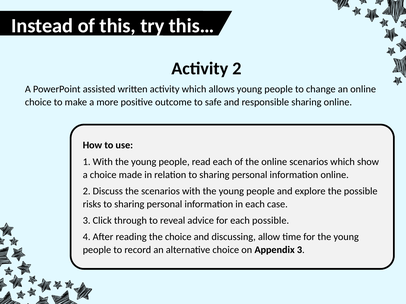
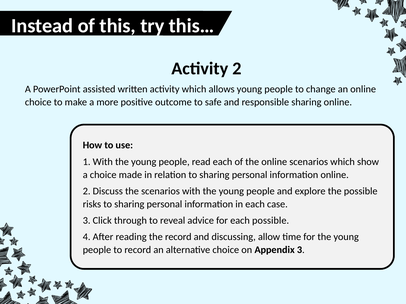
the choice: choice -> record
